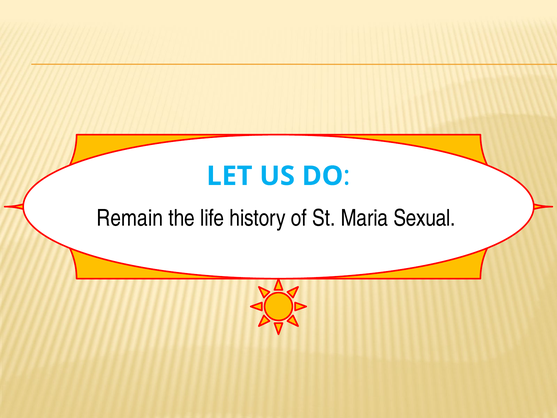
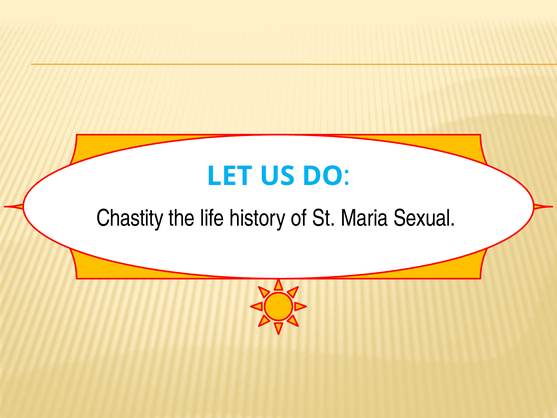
Remain: Remain -> Chastity
